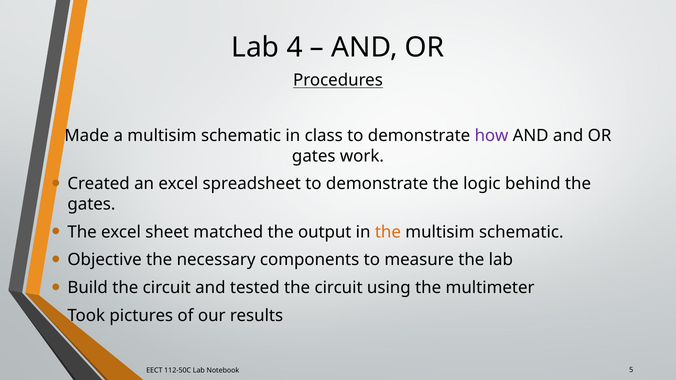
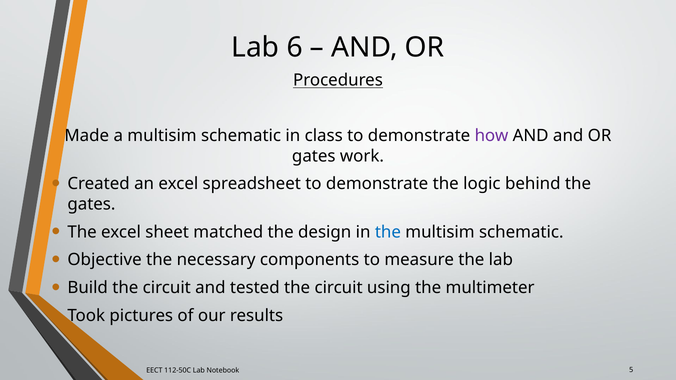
4: 4 -> 6
output: output -> design
the at (388, 232) colour: orange -> blue
